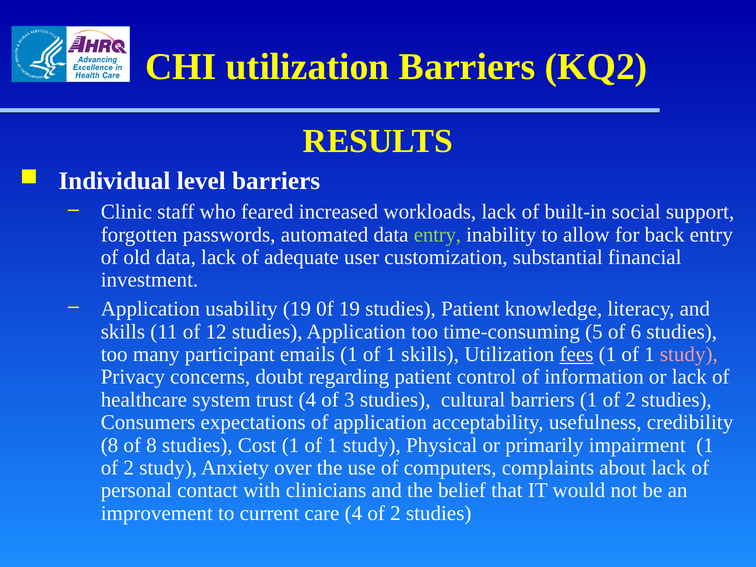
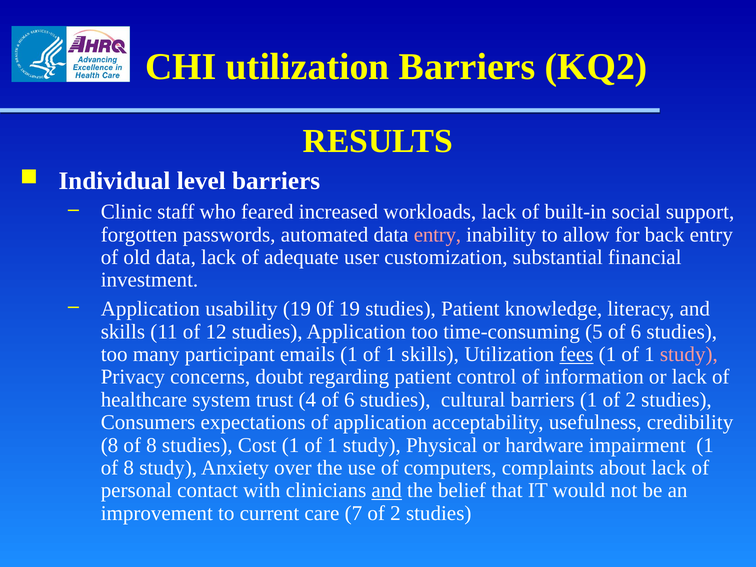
entry at (437, 235) colour: light green -> pink
4 of 3: 3 -> 6
primarily: primarily -> hardware
2 at (129, 468): 2 -> 8
and at (387, 490) underline: none -> present
care 4: 4 -> 7
